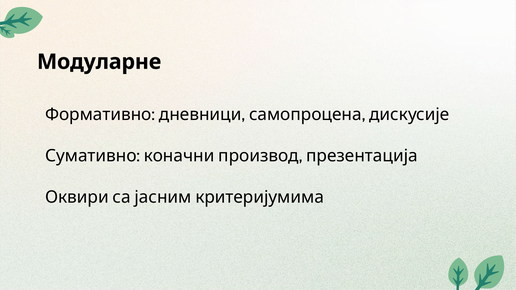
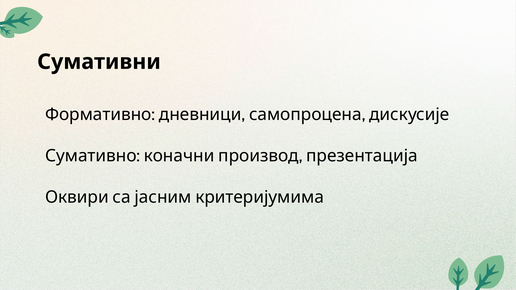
Модуларне: Модуларне -> Сумативни
